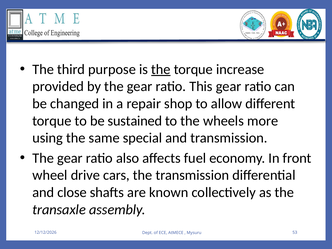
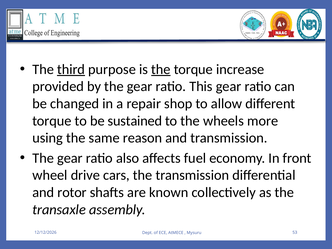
third underline: none -> present
special: special -> reason
close: close -> rotor
